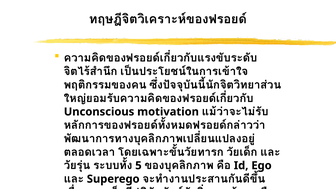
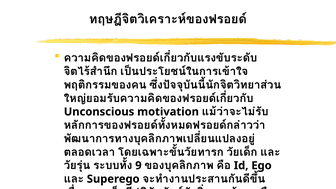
5: 5 -> 9
